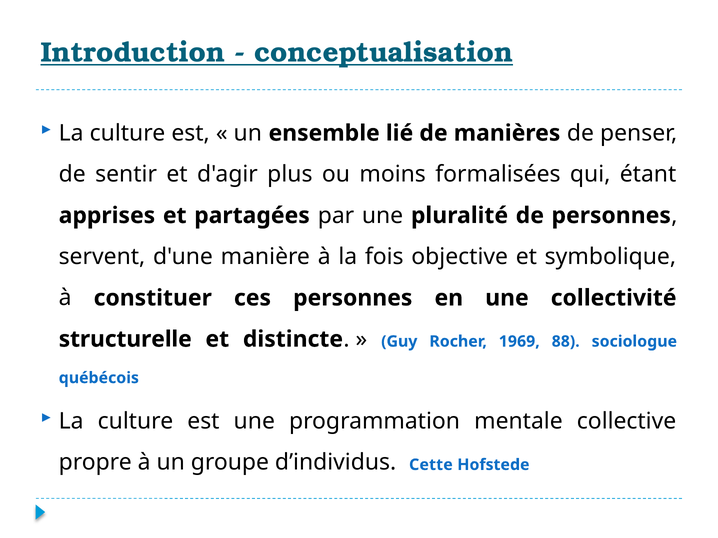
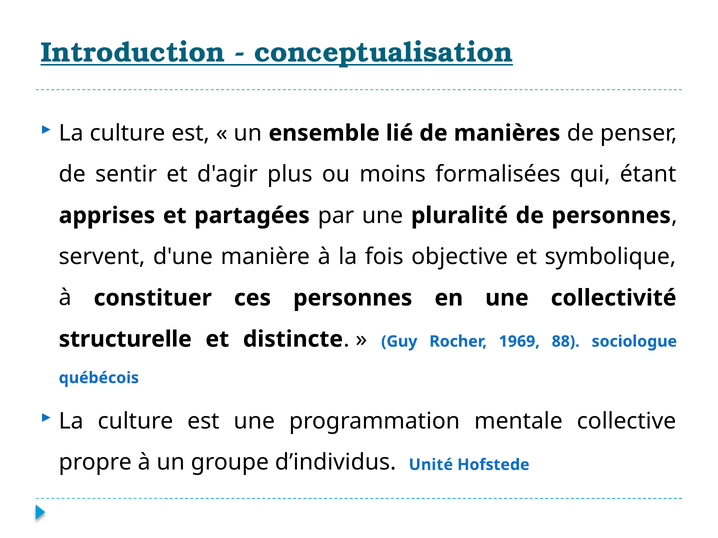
Cette: Cette -> Unité
